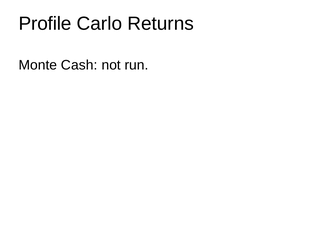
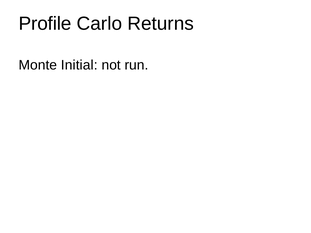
Cash: Cash -> Initial
